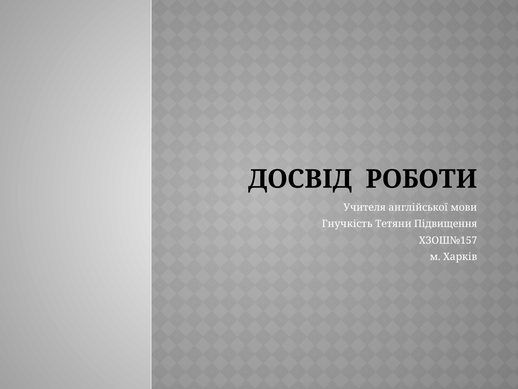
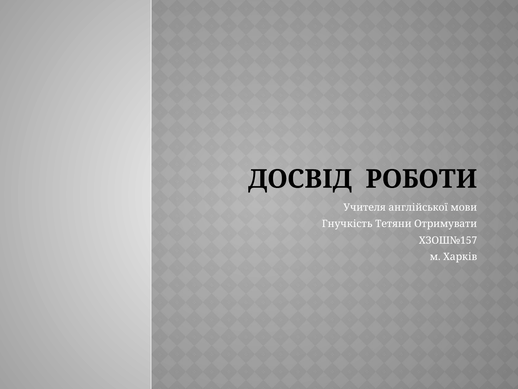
Підвищення: Підвищення -> Отримувати
